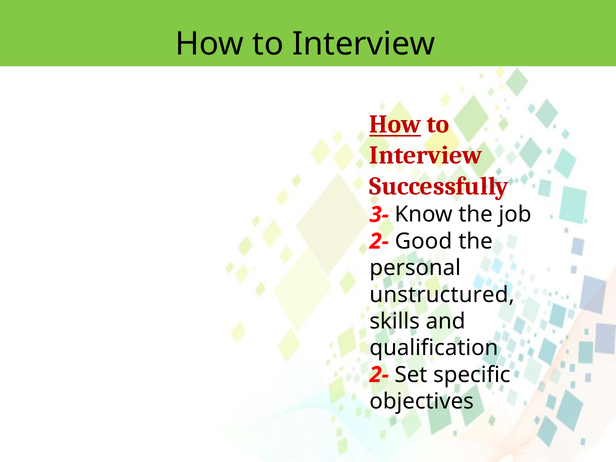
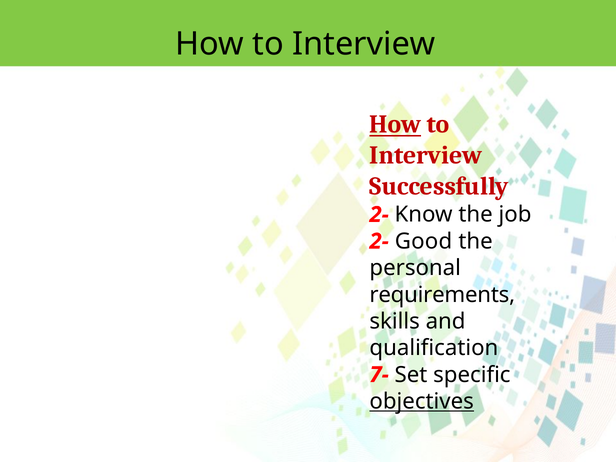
3- at (379, 215): 3- -> 2-
unstructured: unstructured -> requirements
2- at (379, 375): 2- -> 7-
objectives underline: none -> present
